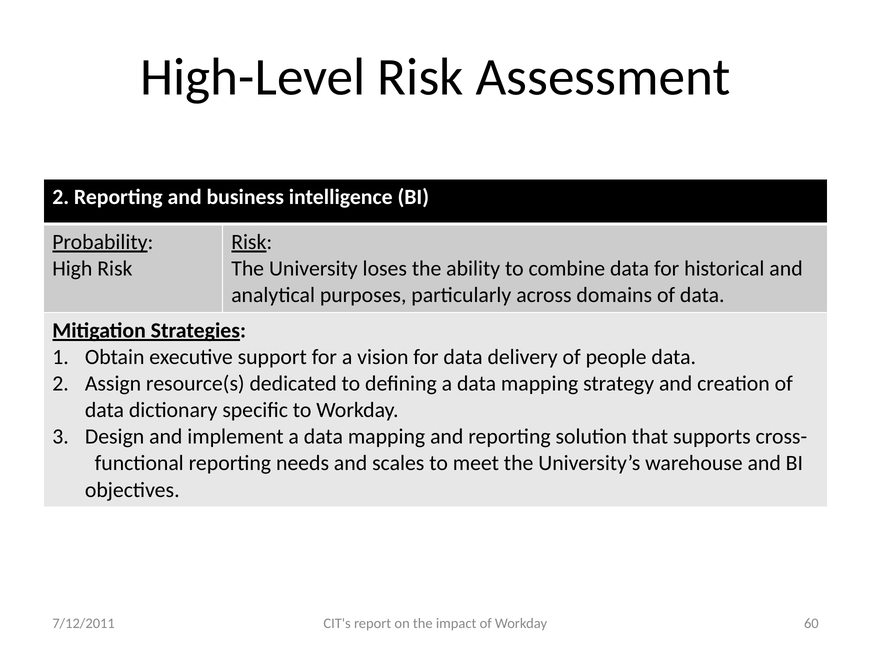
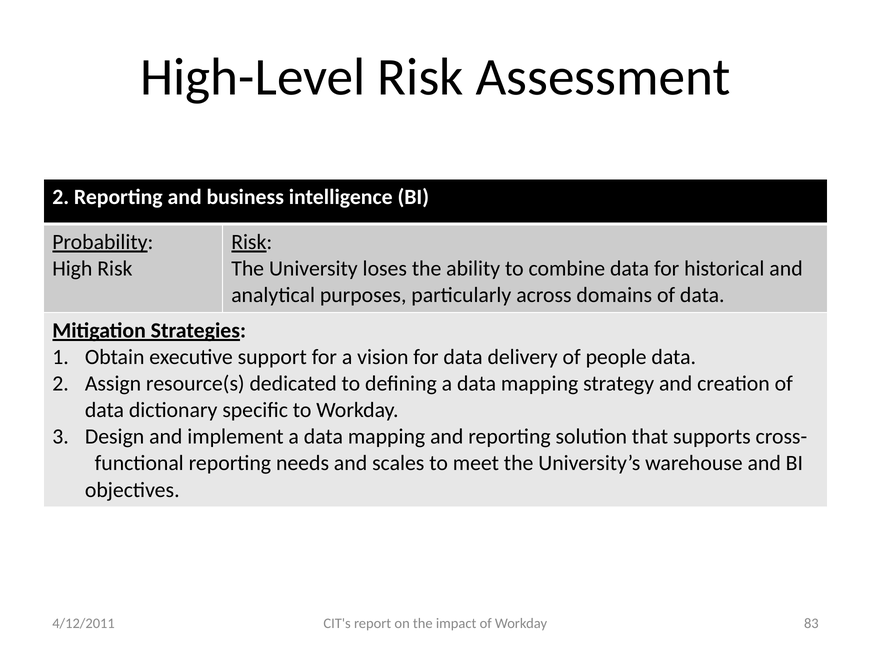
60: 60 -> 83
7/12/2011: 7/12/2011 -> 4/12/2011
